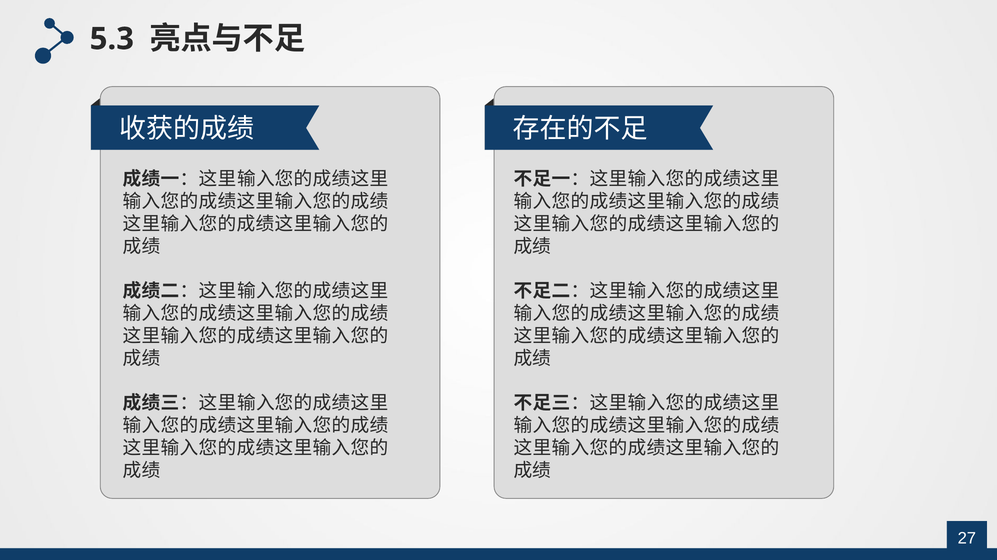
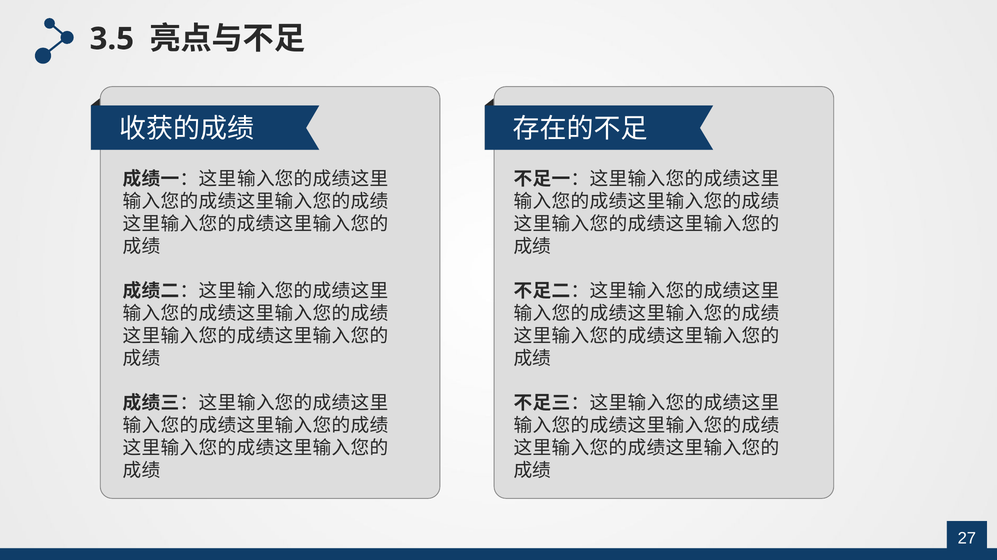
5.3: 5.3 -> 3.5
